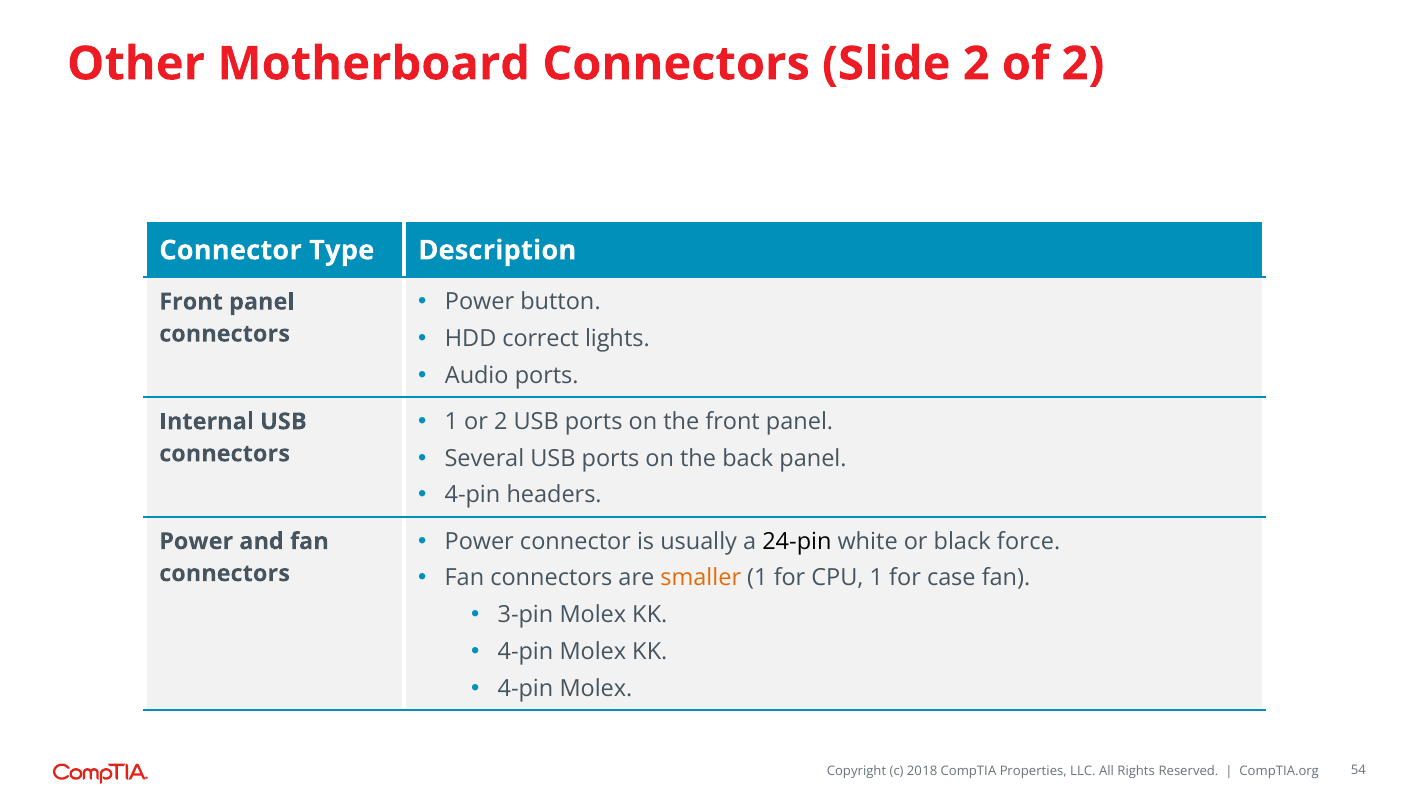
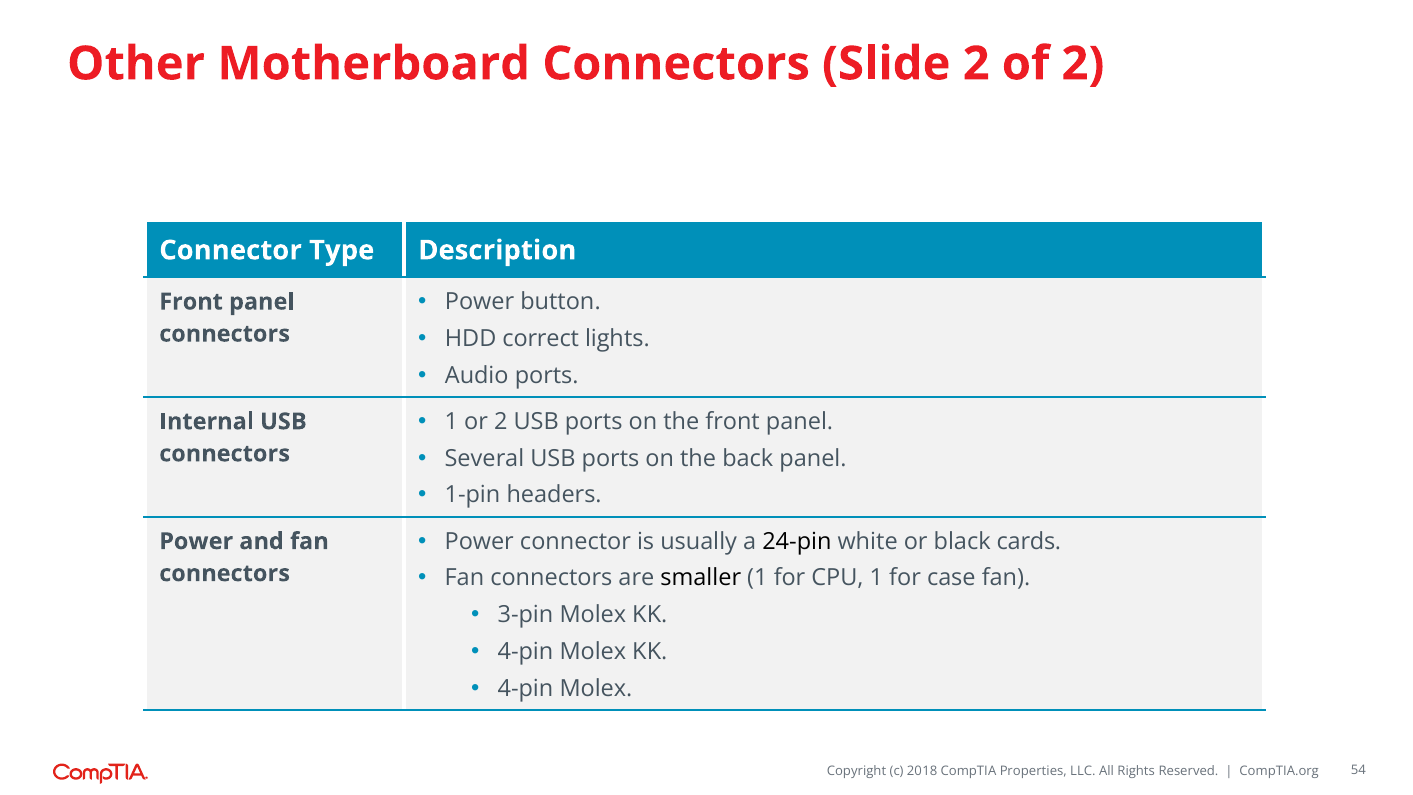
4-pin at (473, 495): 4-pin -> 1-pin
force: force -> cards
smaller colour: orange -> black
